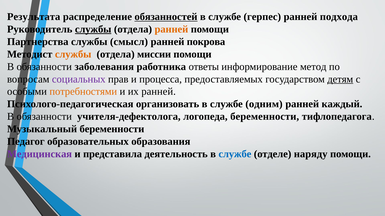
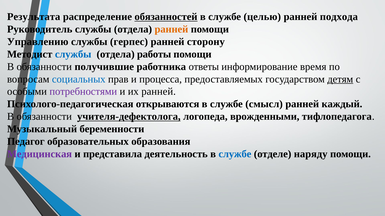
герпес: герпес -> целью
службы at (93, 29) underline: present -> none
Партнерства: Партнерства -> Управлению
смысл: смысл -> герпес
покрова: покрова -> сторону
службы at (73, 54) colour: orange -> blue
миссии: миссии -> работы
заболевания: заболевания -> получившие
метод: метод -> время
социальных colour: purple -> blue
потребностями colour: orange -> purple
организовать: организовать -> открываются
одним: одним -> смысл
учителя-дефектолога underline: none -> present
логопеда беременности: беременности -> врожденными
